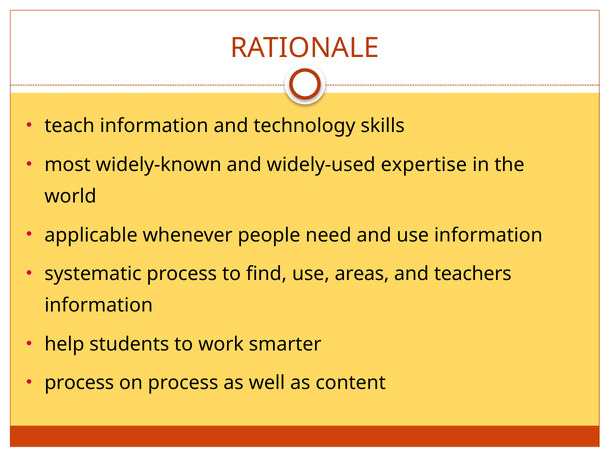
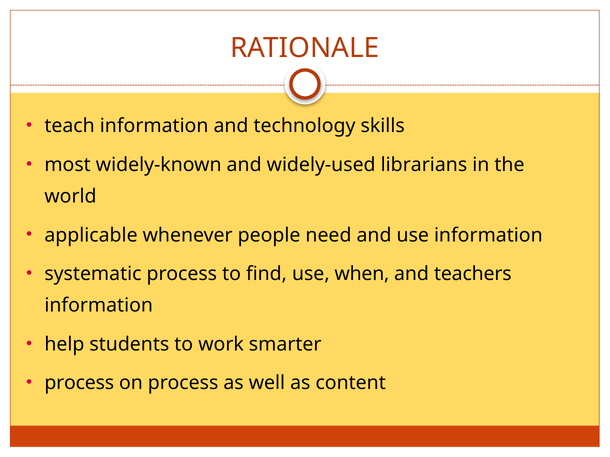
expertise: expertise -> librarians
areas: areas -> when
